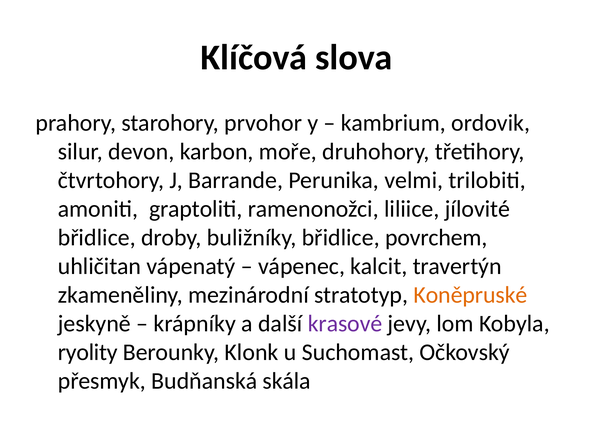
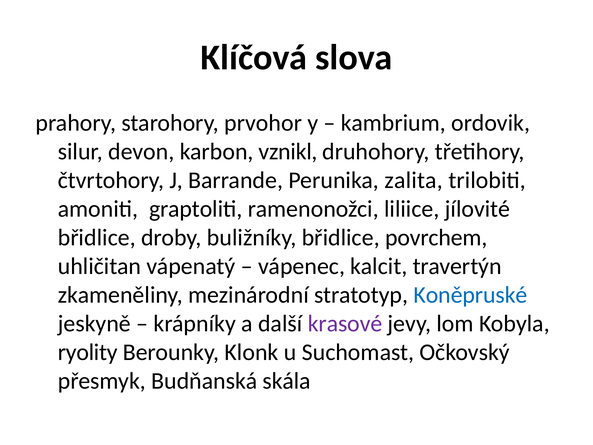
moře: moře -> vznikl
velmi: velmi -> zalita
Koněpruské colour: orange -> blue
